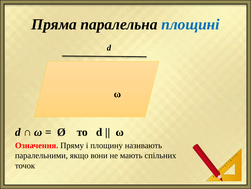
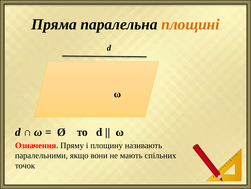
площині colour: blue -> orange
